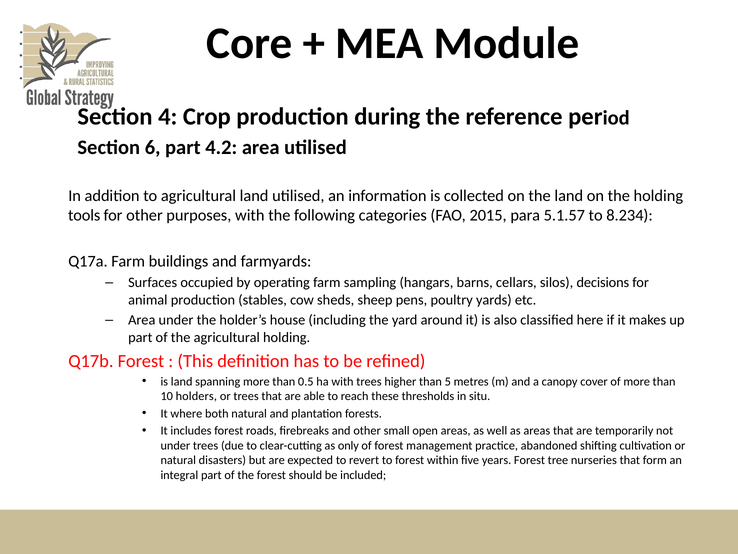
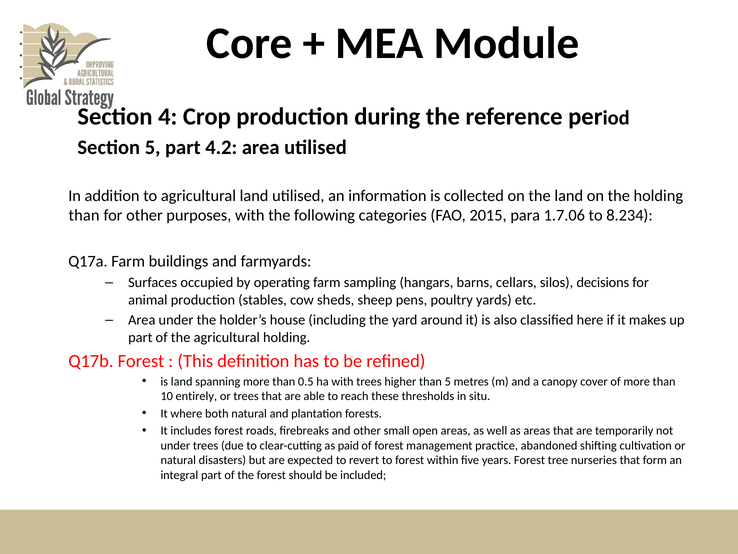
Section 6: 6 -> 5
tools at (84, 215): tools -> than
5.1.57: 5.1.57 -> 1.7.06
holders: holders -> entirely
only: only -> paid
